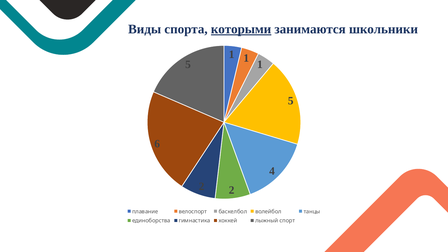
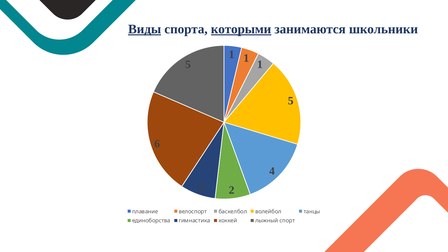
Виды underline: none -> present
